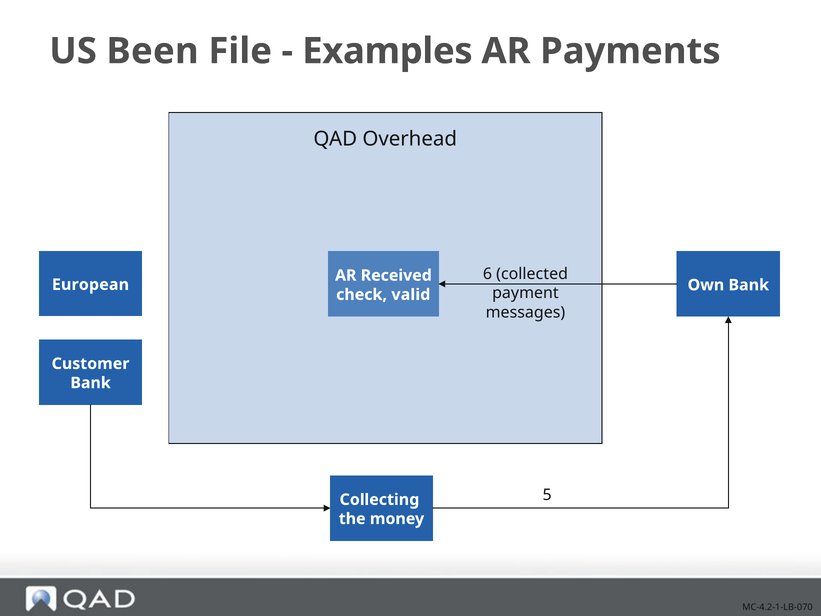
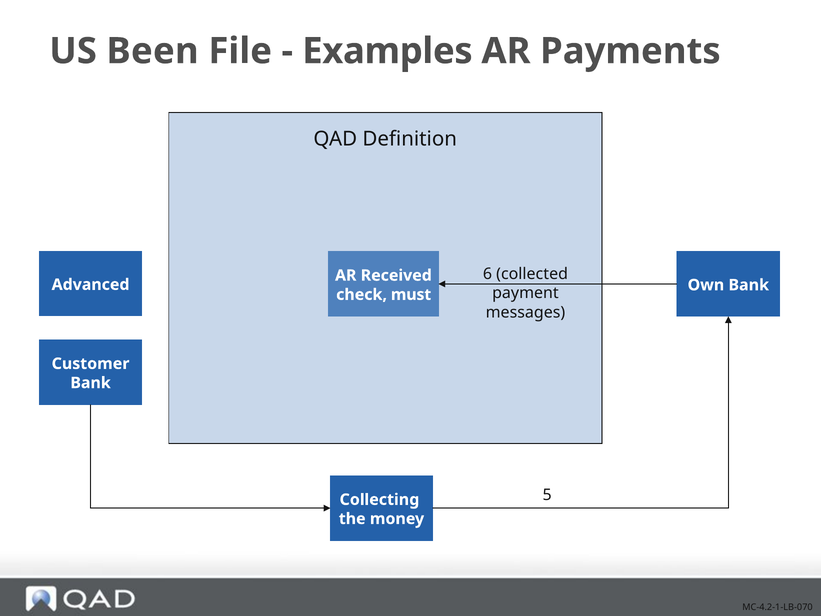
Overhead: Overhead -> Definition
European: European -> Advanced
valid: valid -> must
